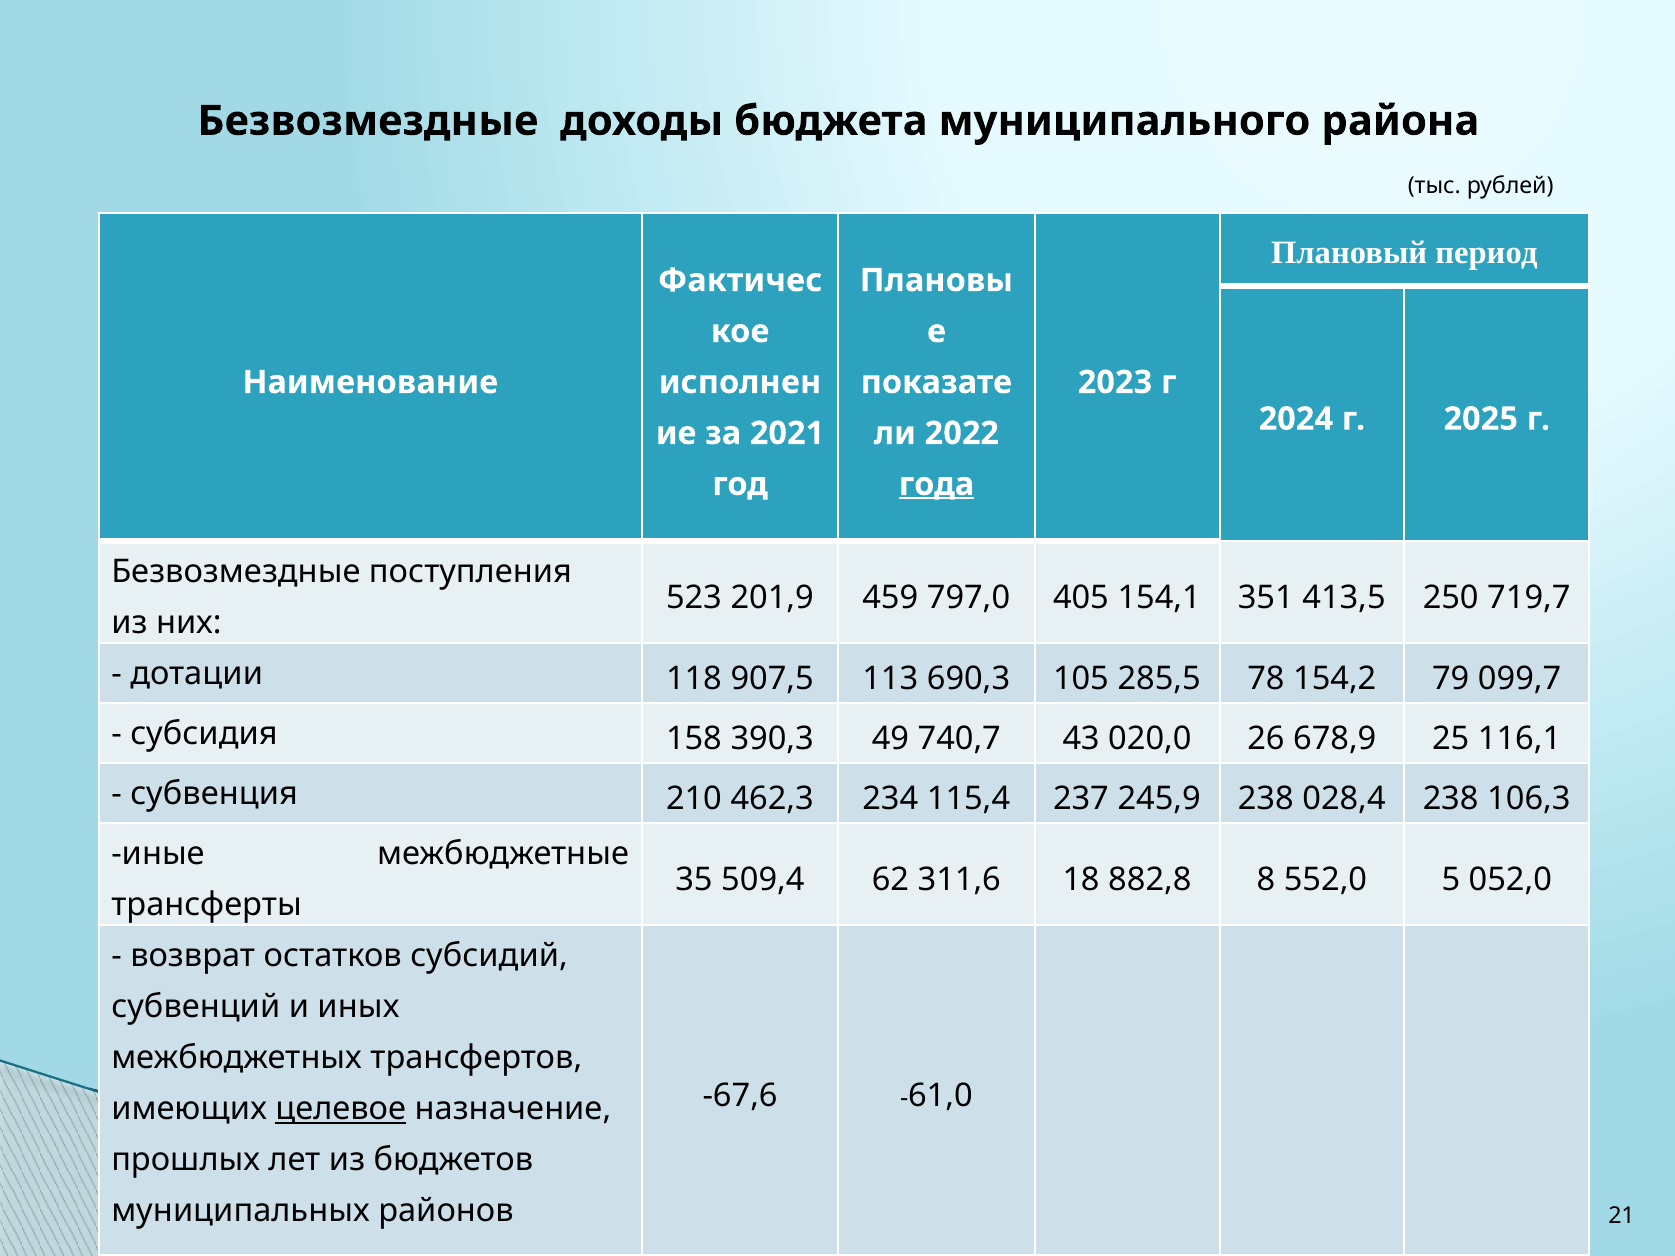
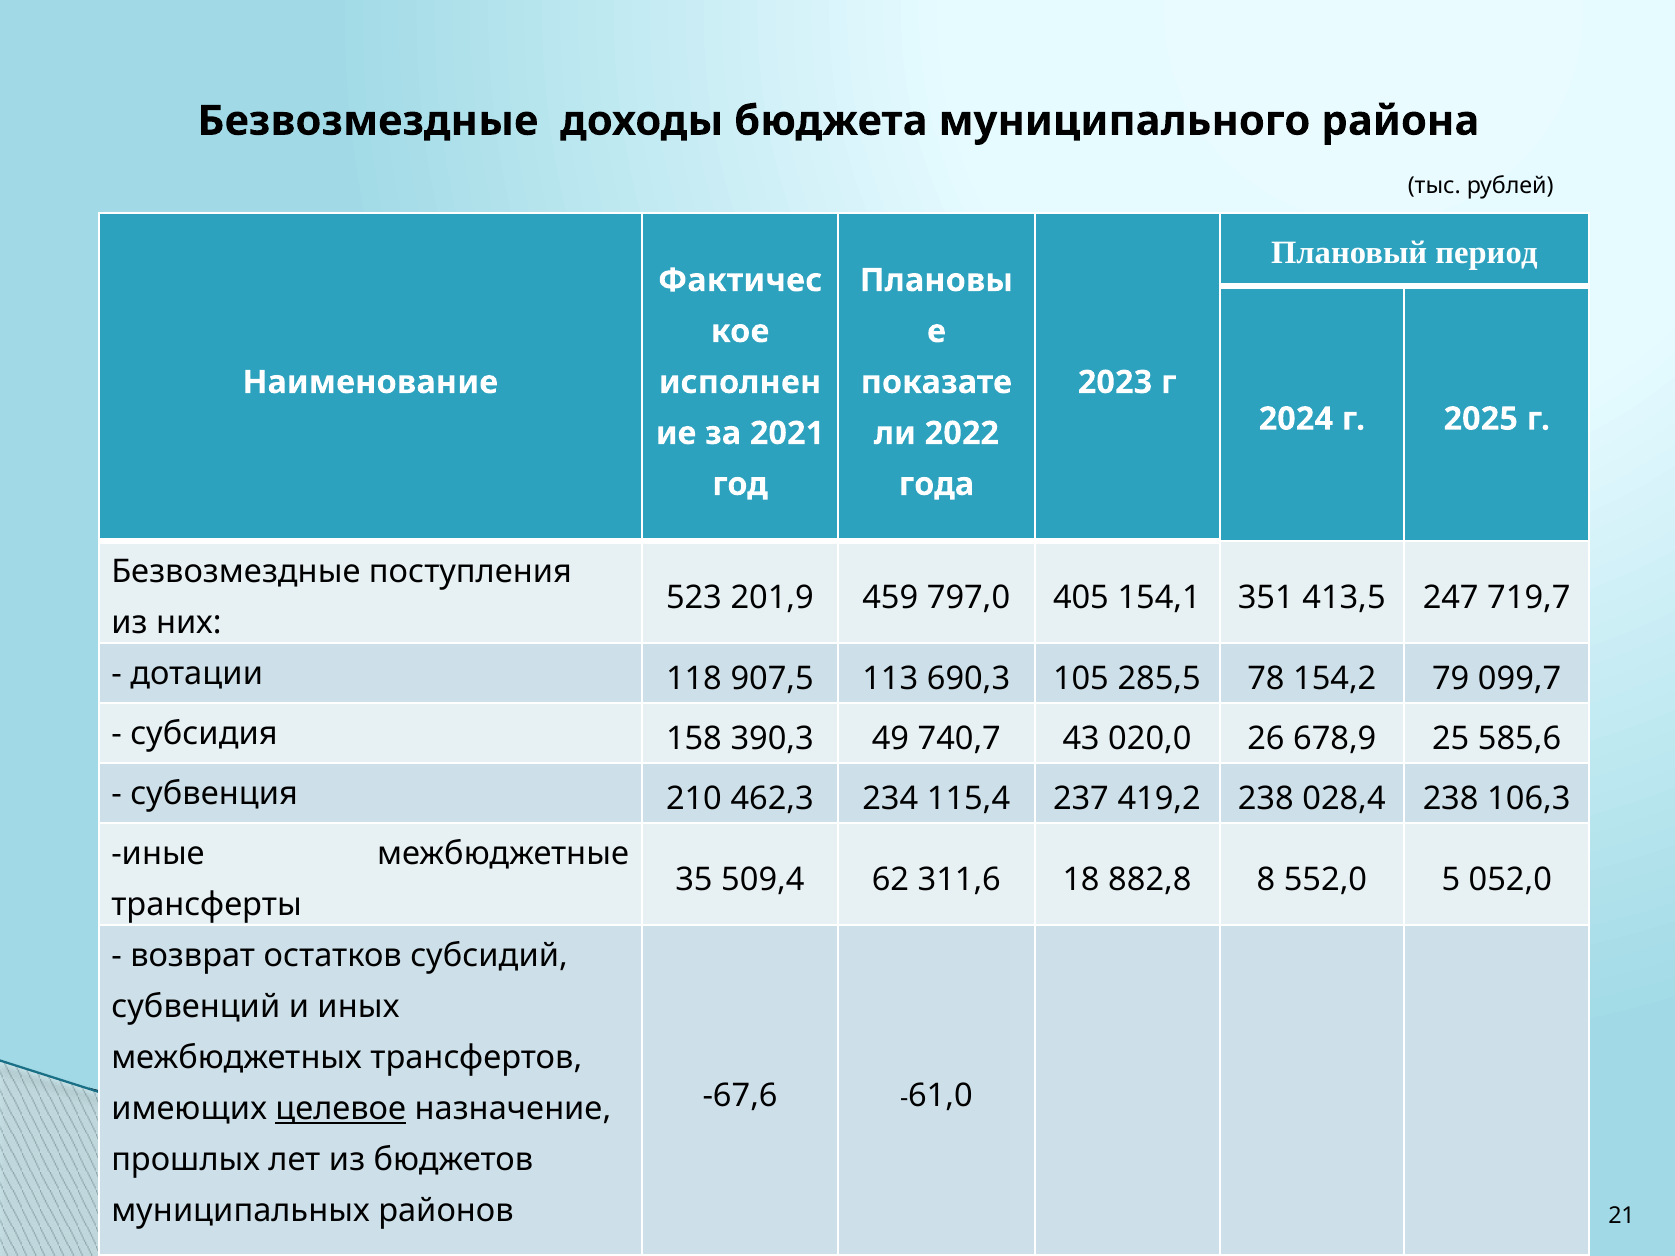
года underline: present -> none
250: 250 -> 247
116,1: 116,1 -> 585,6
245,9: 245,9 -> 419,2
